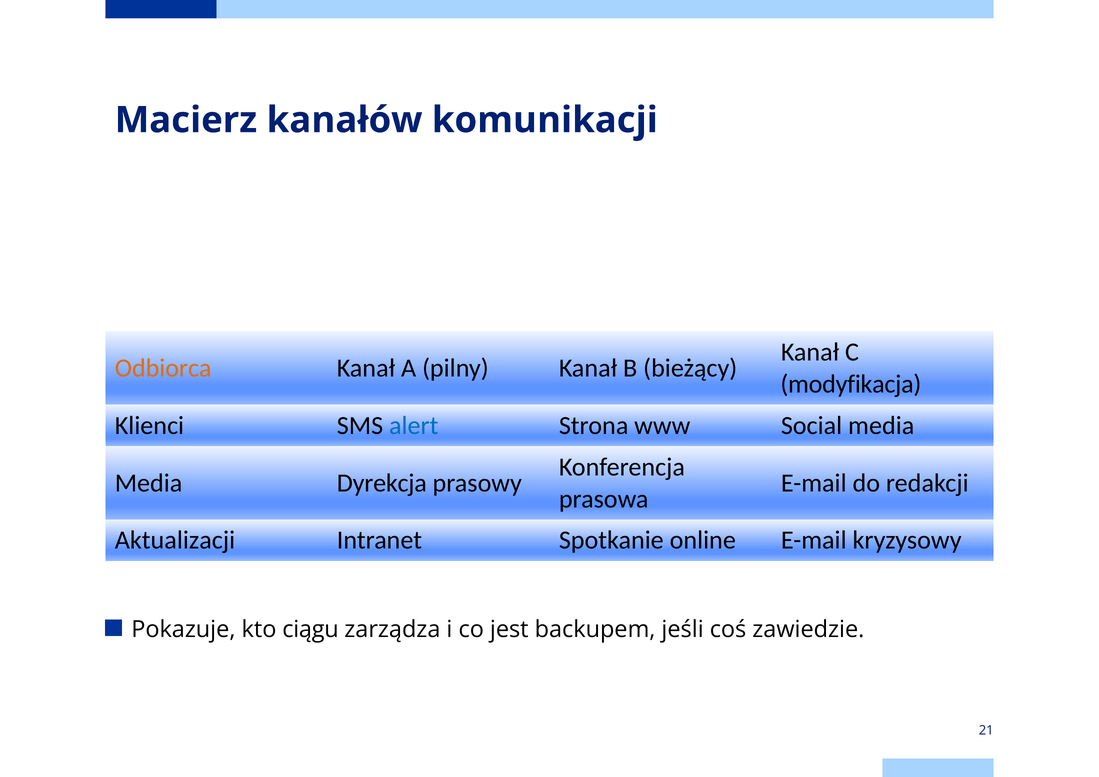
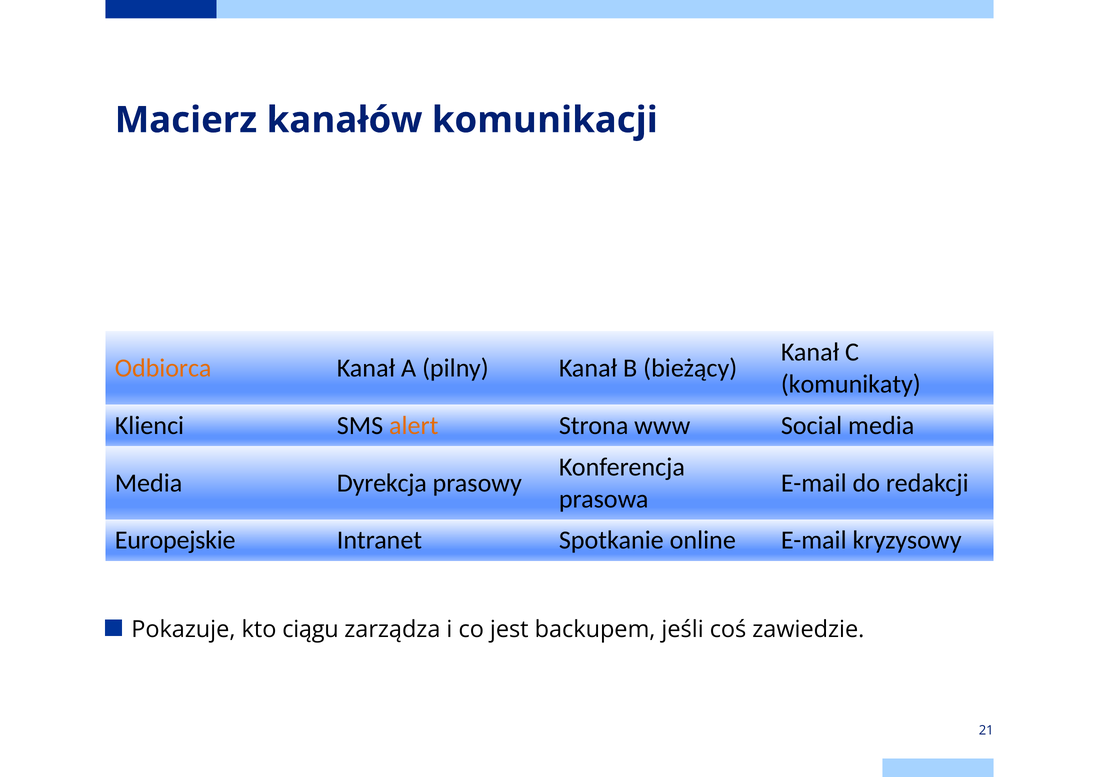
modyfikacja: modyfikacja -> komunikaty
alert colour: blue -> orange
Aktualizacji: Aktualizacji -> Europejskie
